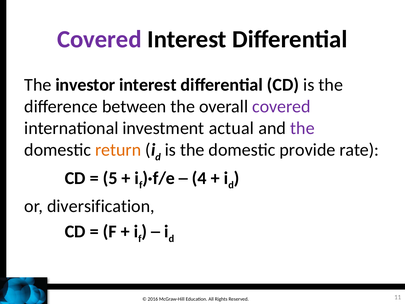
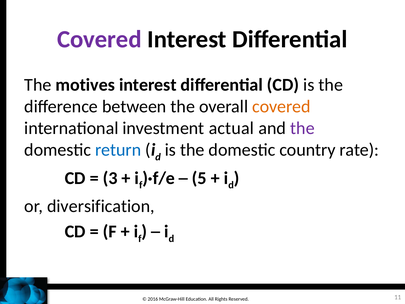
investor: investor -> motives
covered at (281, 107) colour: purple -> orange
return colour: orange -> blue
provide: provide -> country
5: 5 -> 3
4: 4 -> 5
